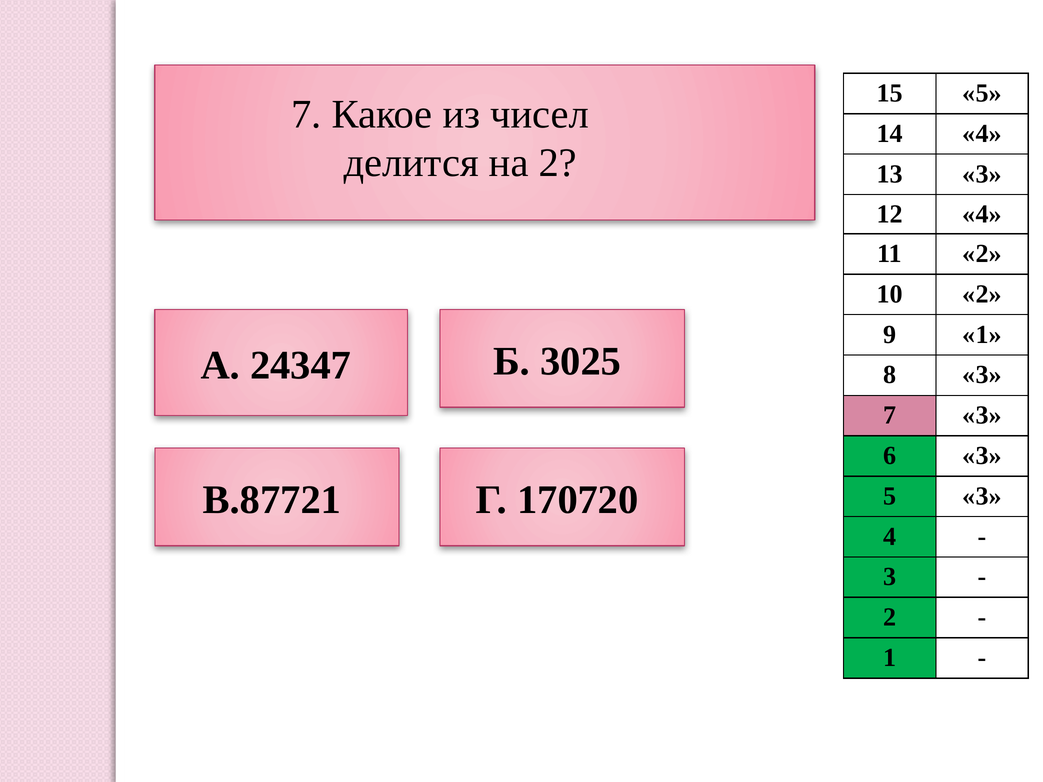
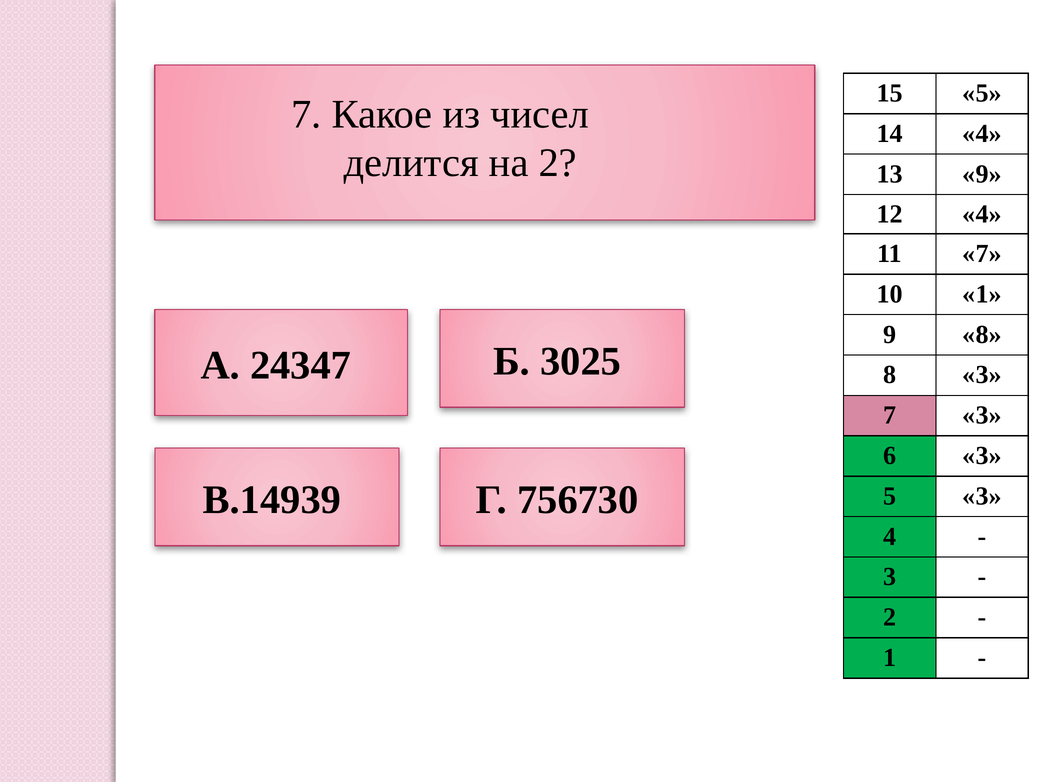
13 3: 3 -> 9
11 2: 2 -> 7
10 2: 2 -> 1
9 1: 1 -> 8
В.87721: В.87721 -> В.14939
170720: 170720 -> 756730
